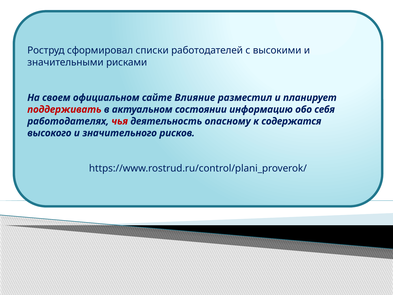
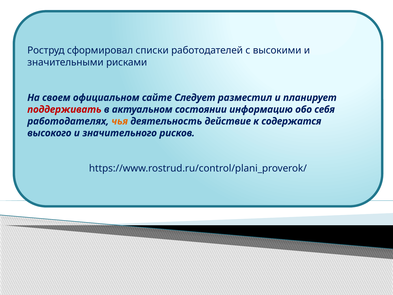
Влияние: Влияние -> Следует
чья colour: red -> orange
опасному: опасному -> действие
